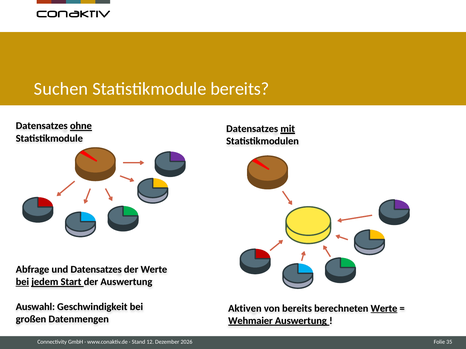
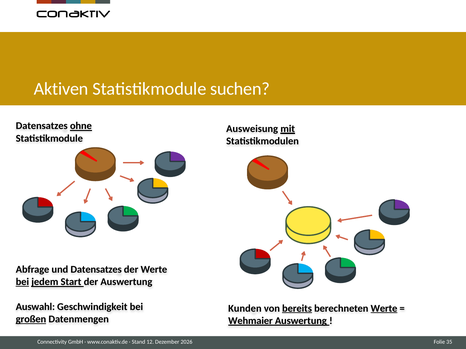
Suchen: Suchen -> Aktiven
Statistikmodule bereits: bereits -> suchen
Datensatzes at (252, 129): Datensatzes -> Ausweisung
Aktiven: Aktiven -> Kunden
bereits at (297, 309) underline: none -> present
großen underline: none -> present
